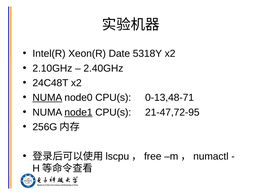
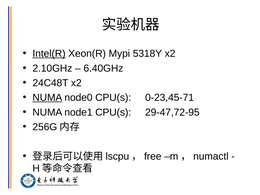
Intel(R underline: none -> present
Date: Date -> Mypi
2.40GHz: 2.40GHz -> 6.40GHz
0-13,48-71: 0-13,48-71 -> 0-23,45-71
node1 underline: present -> none
21-47,72-95: 21-47,72-95 -> 29-47,72-95
